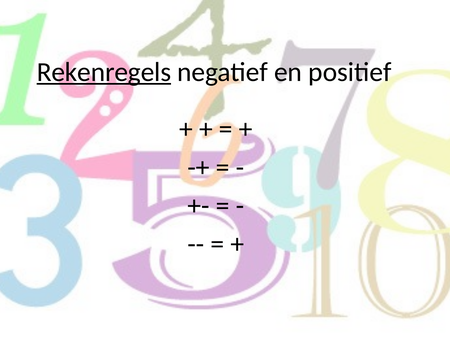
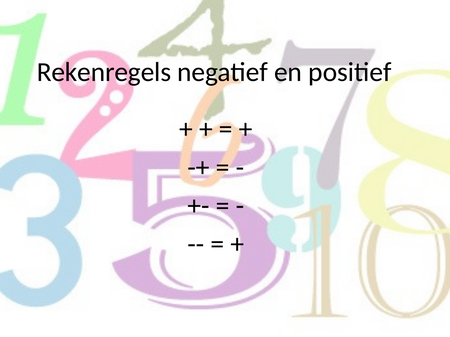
Rekenregels underline: present -> none
